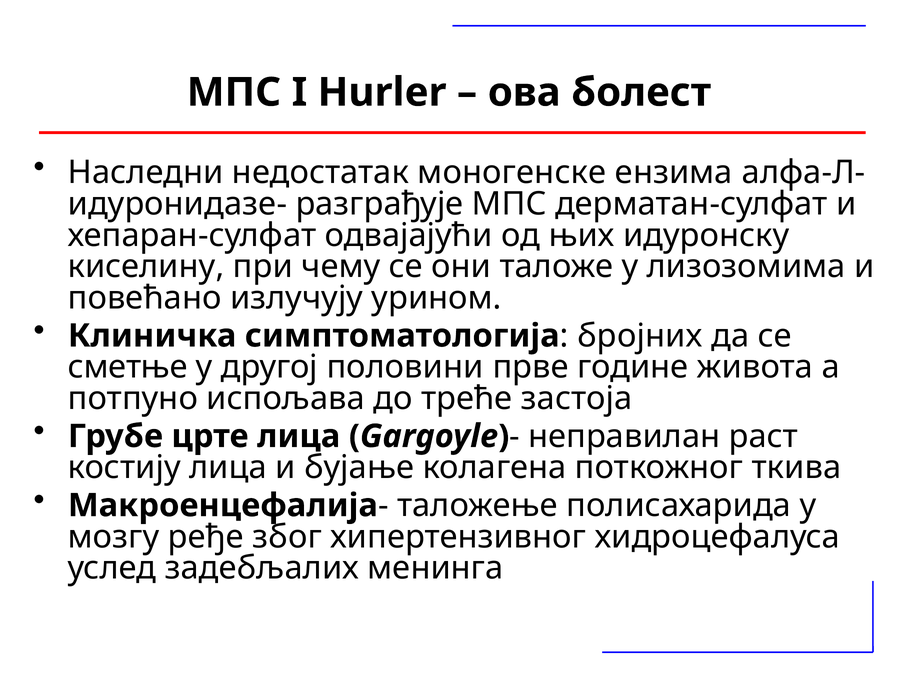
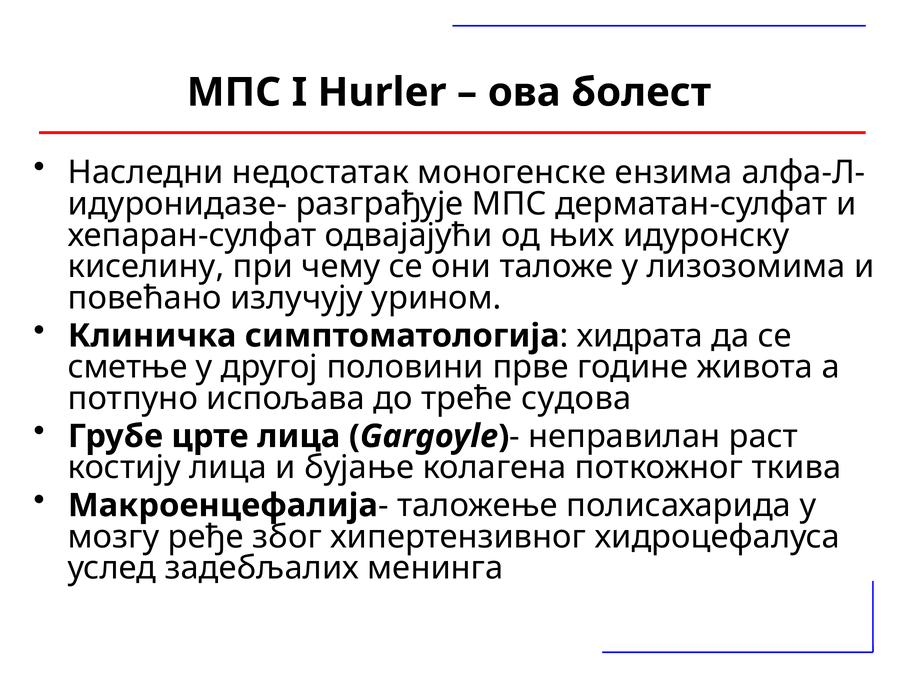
бројних: бројних -> хидрата
застоја: застоја -> судова
